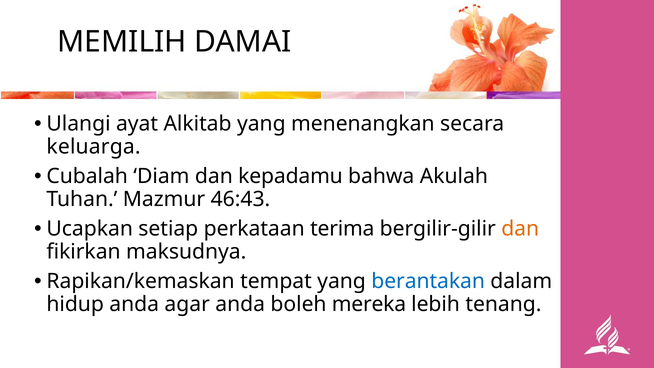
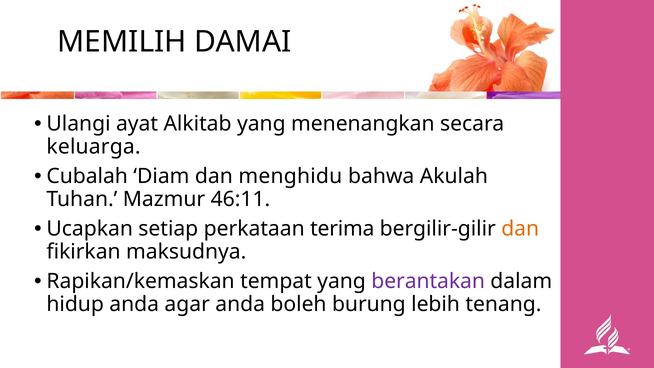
kepadamu: kepadamu -> menghidu
46:43: 46:43 -> 46:11
berantakan colour: blue -> purple
mereka: mereka -> burung
